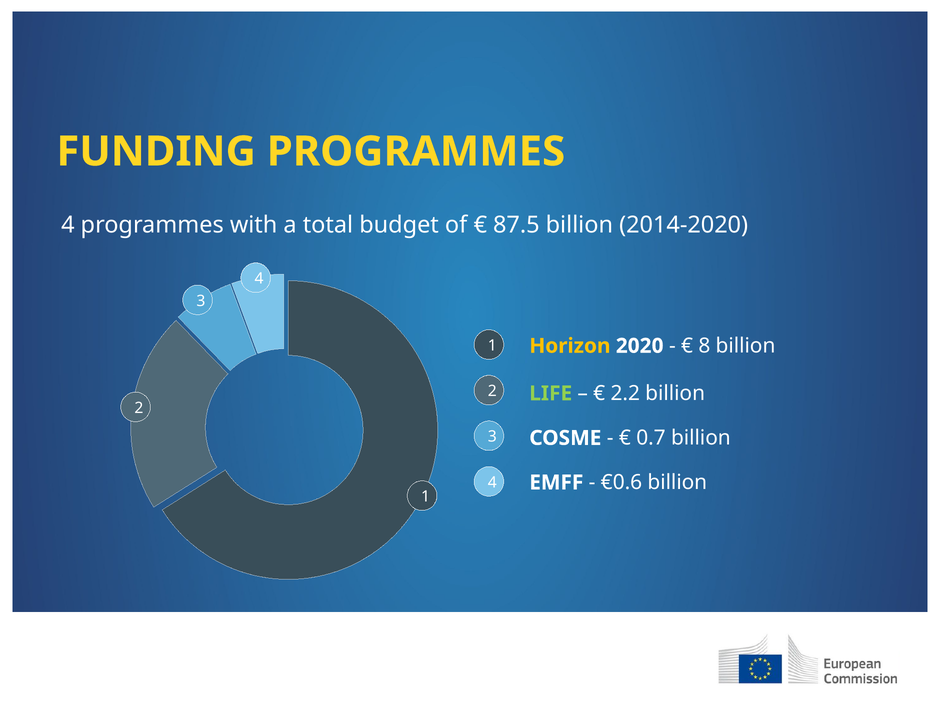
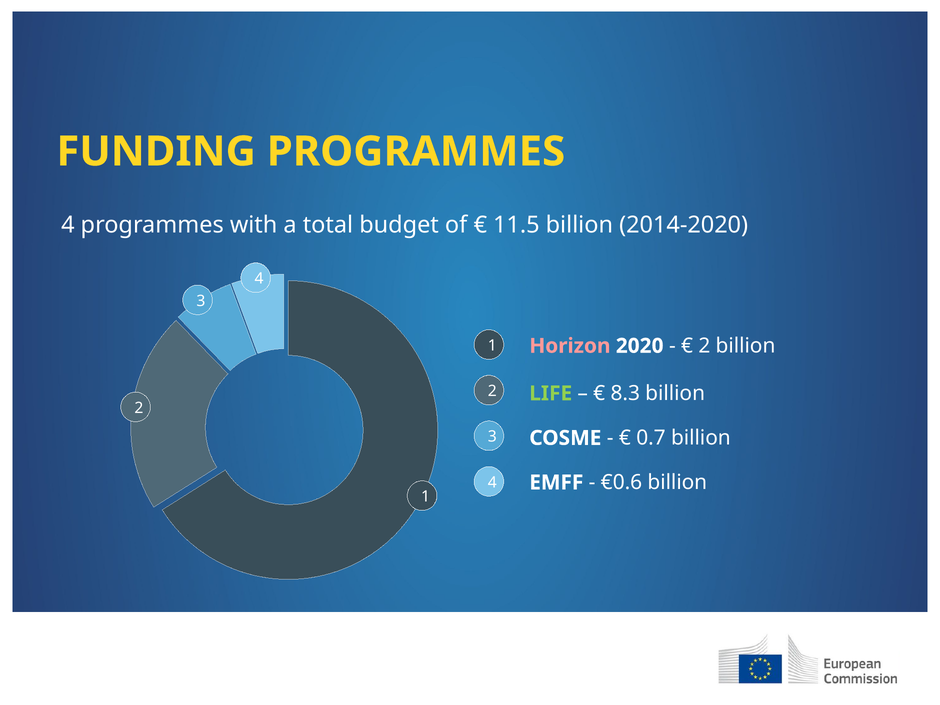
87.5: 87.5 -> 11.5
Horizon colour: yellow -> pink
8 at (704, 346): 8 -> 2
2.2: 2.2 -> 8.3
